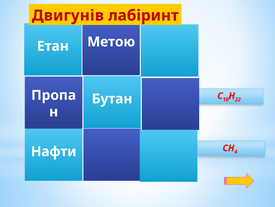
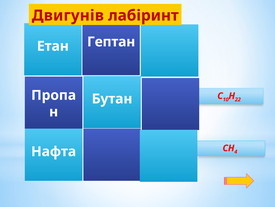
Метою: Метою -> Гептан
Нафти: Нафти -> Нафта
